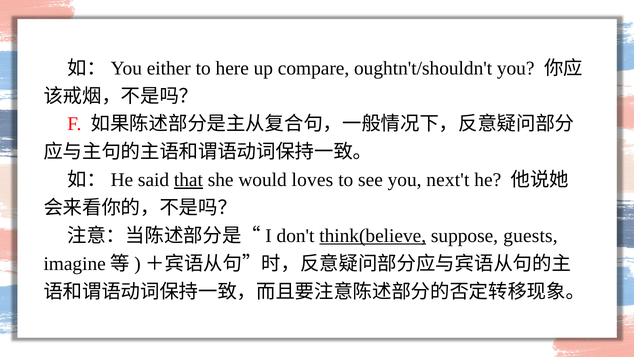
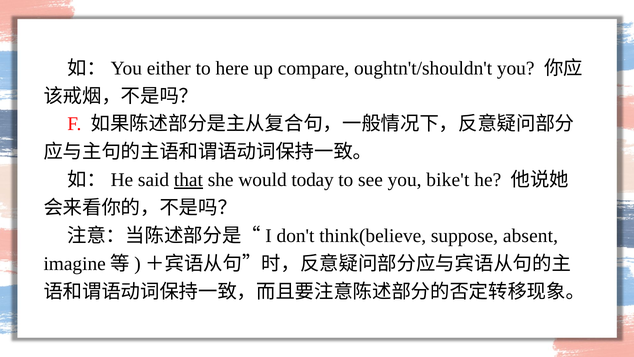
loves: loves -> today
next't: next't -> bike't
think(believe underline: present -> none
guests: guests -> absent
